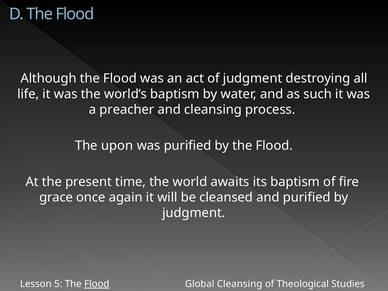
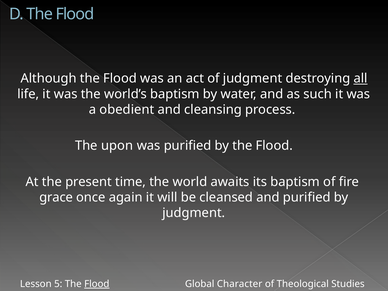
all underline: none -> present
preacher: preacher -> obedient
Global Cleansing: Cleansing -> Character
